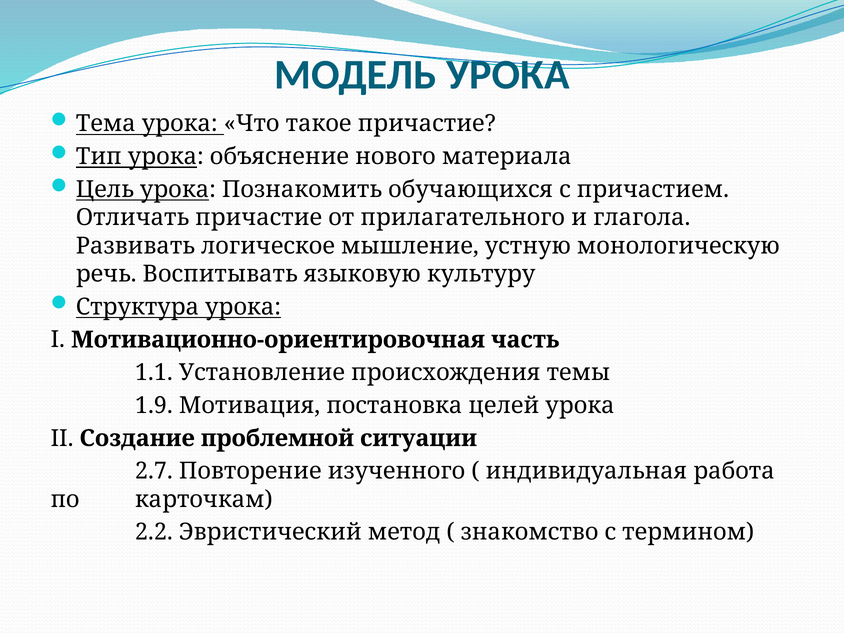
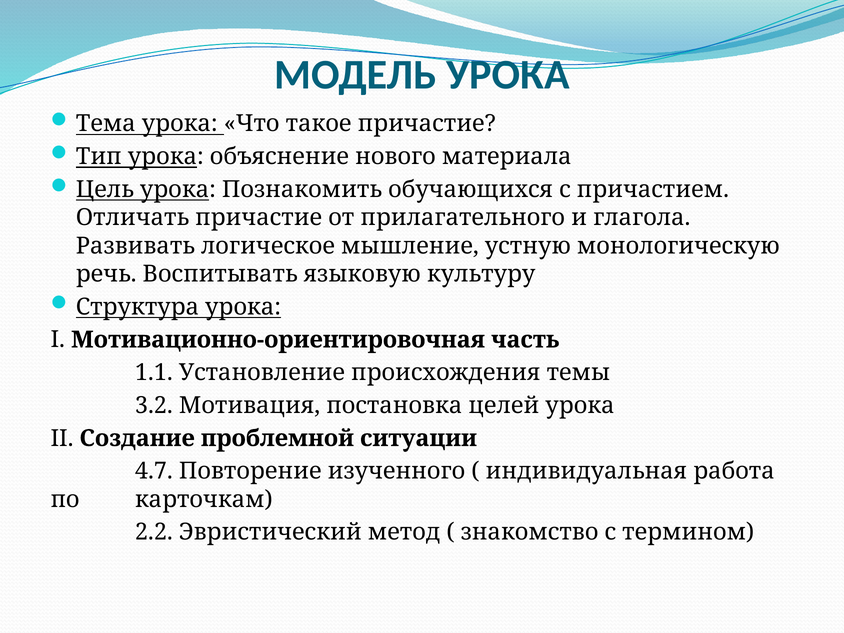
1.9: 1.9 -> 3.2
2.7: 2.7 -> 4.7
